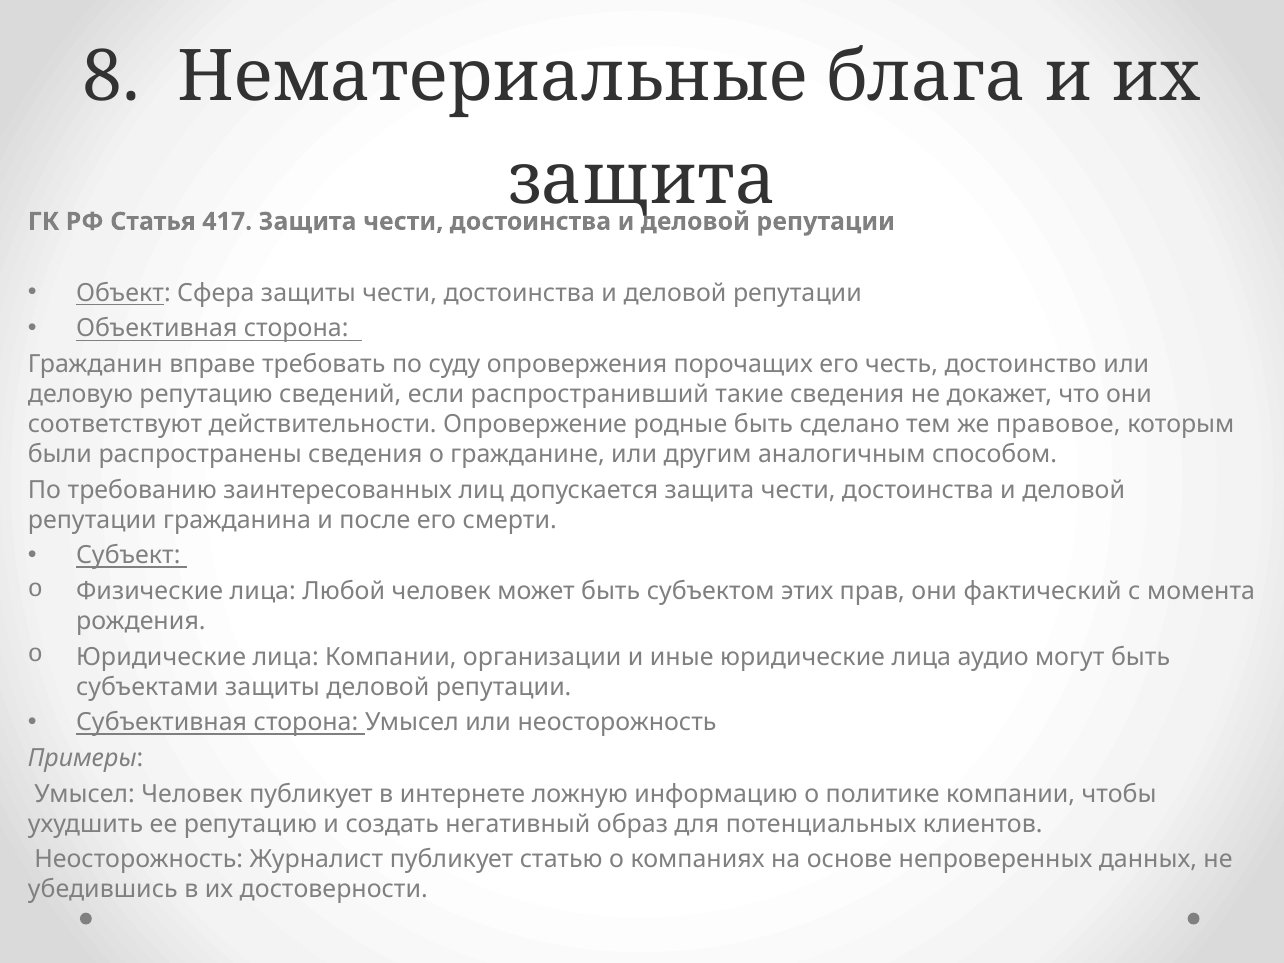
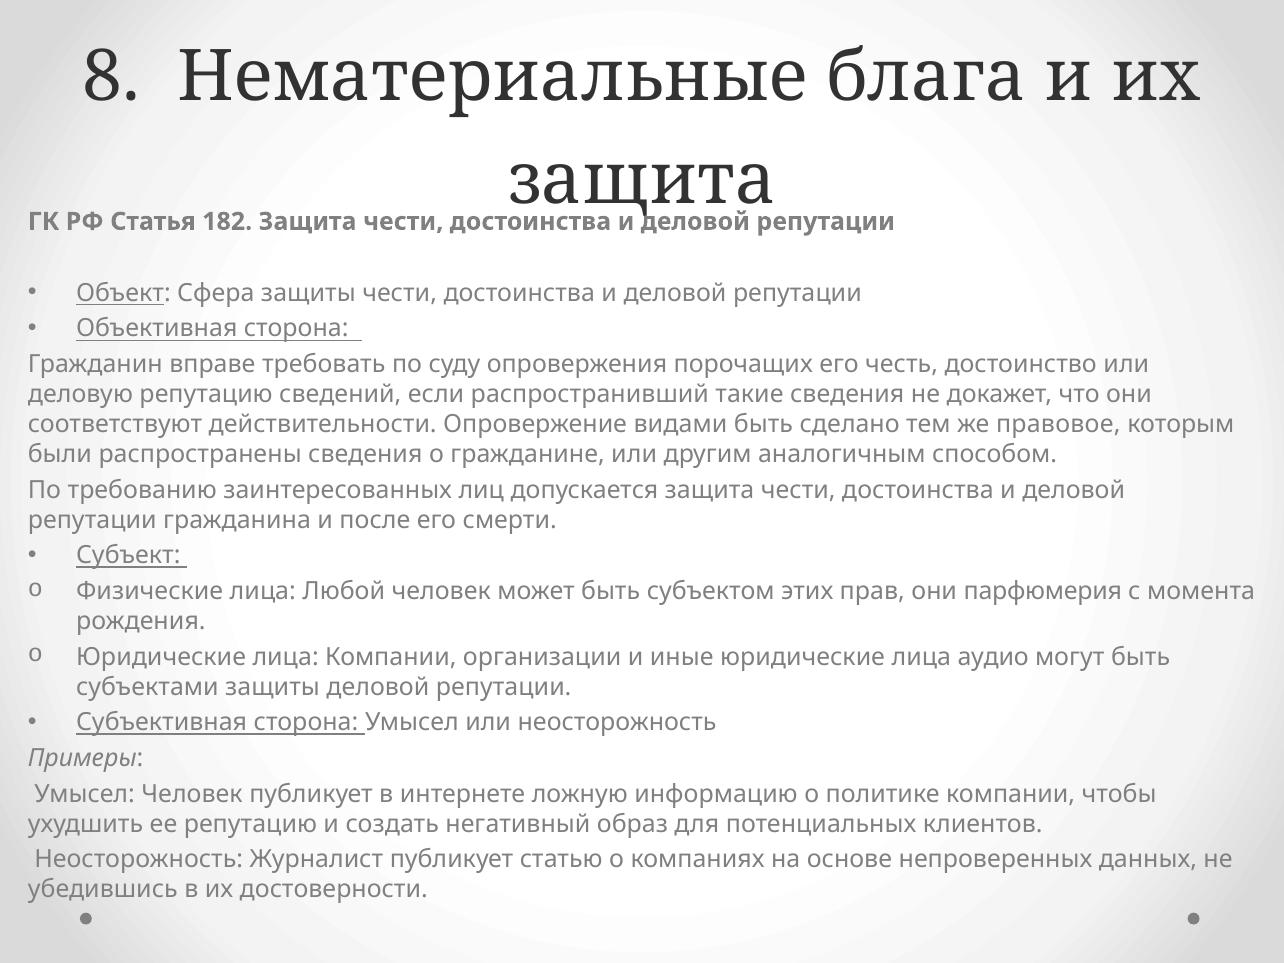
417: 417 -> 182
родные: родные -> видами
фактический: фактический -> парфюмерия
